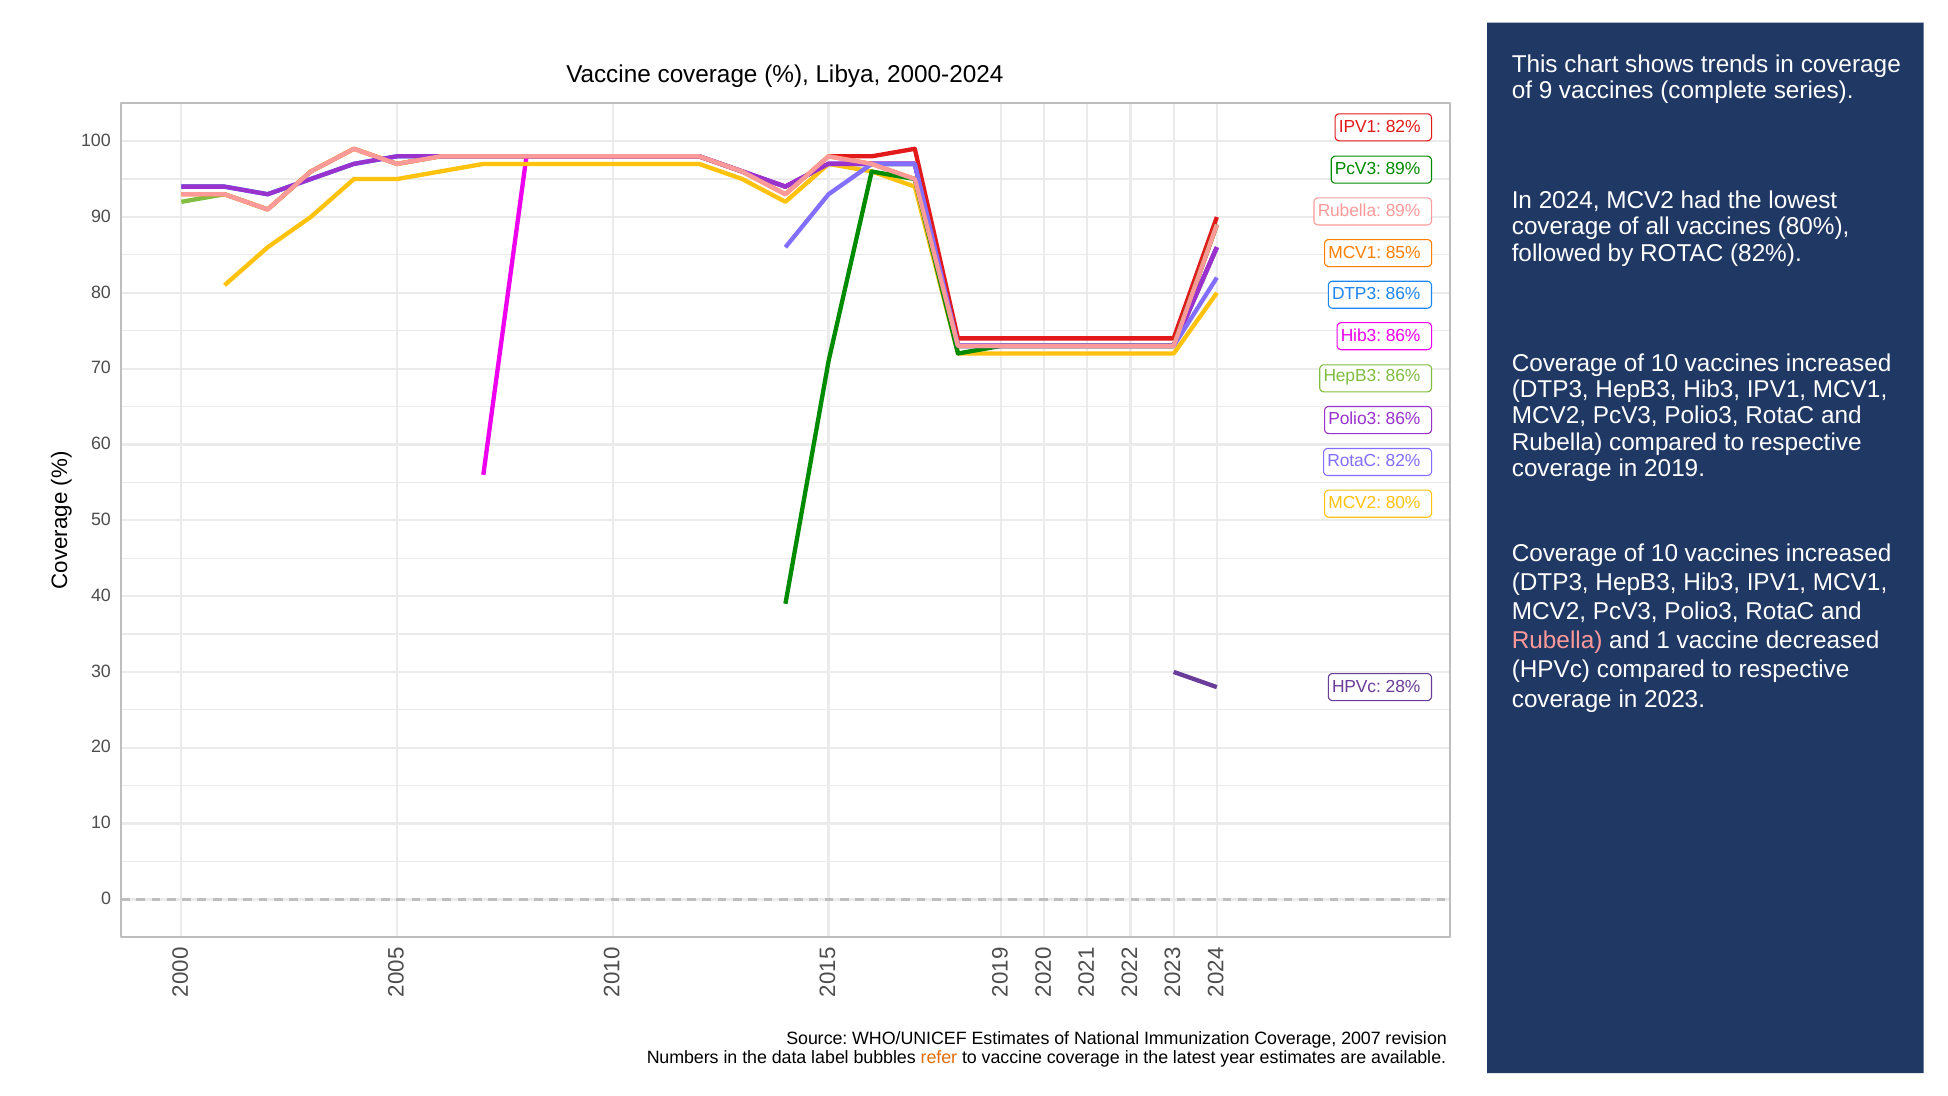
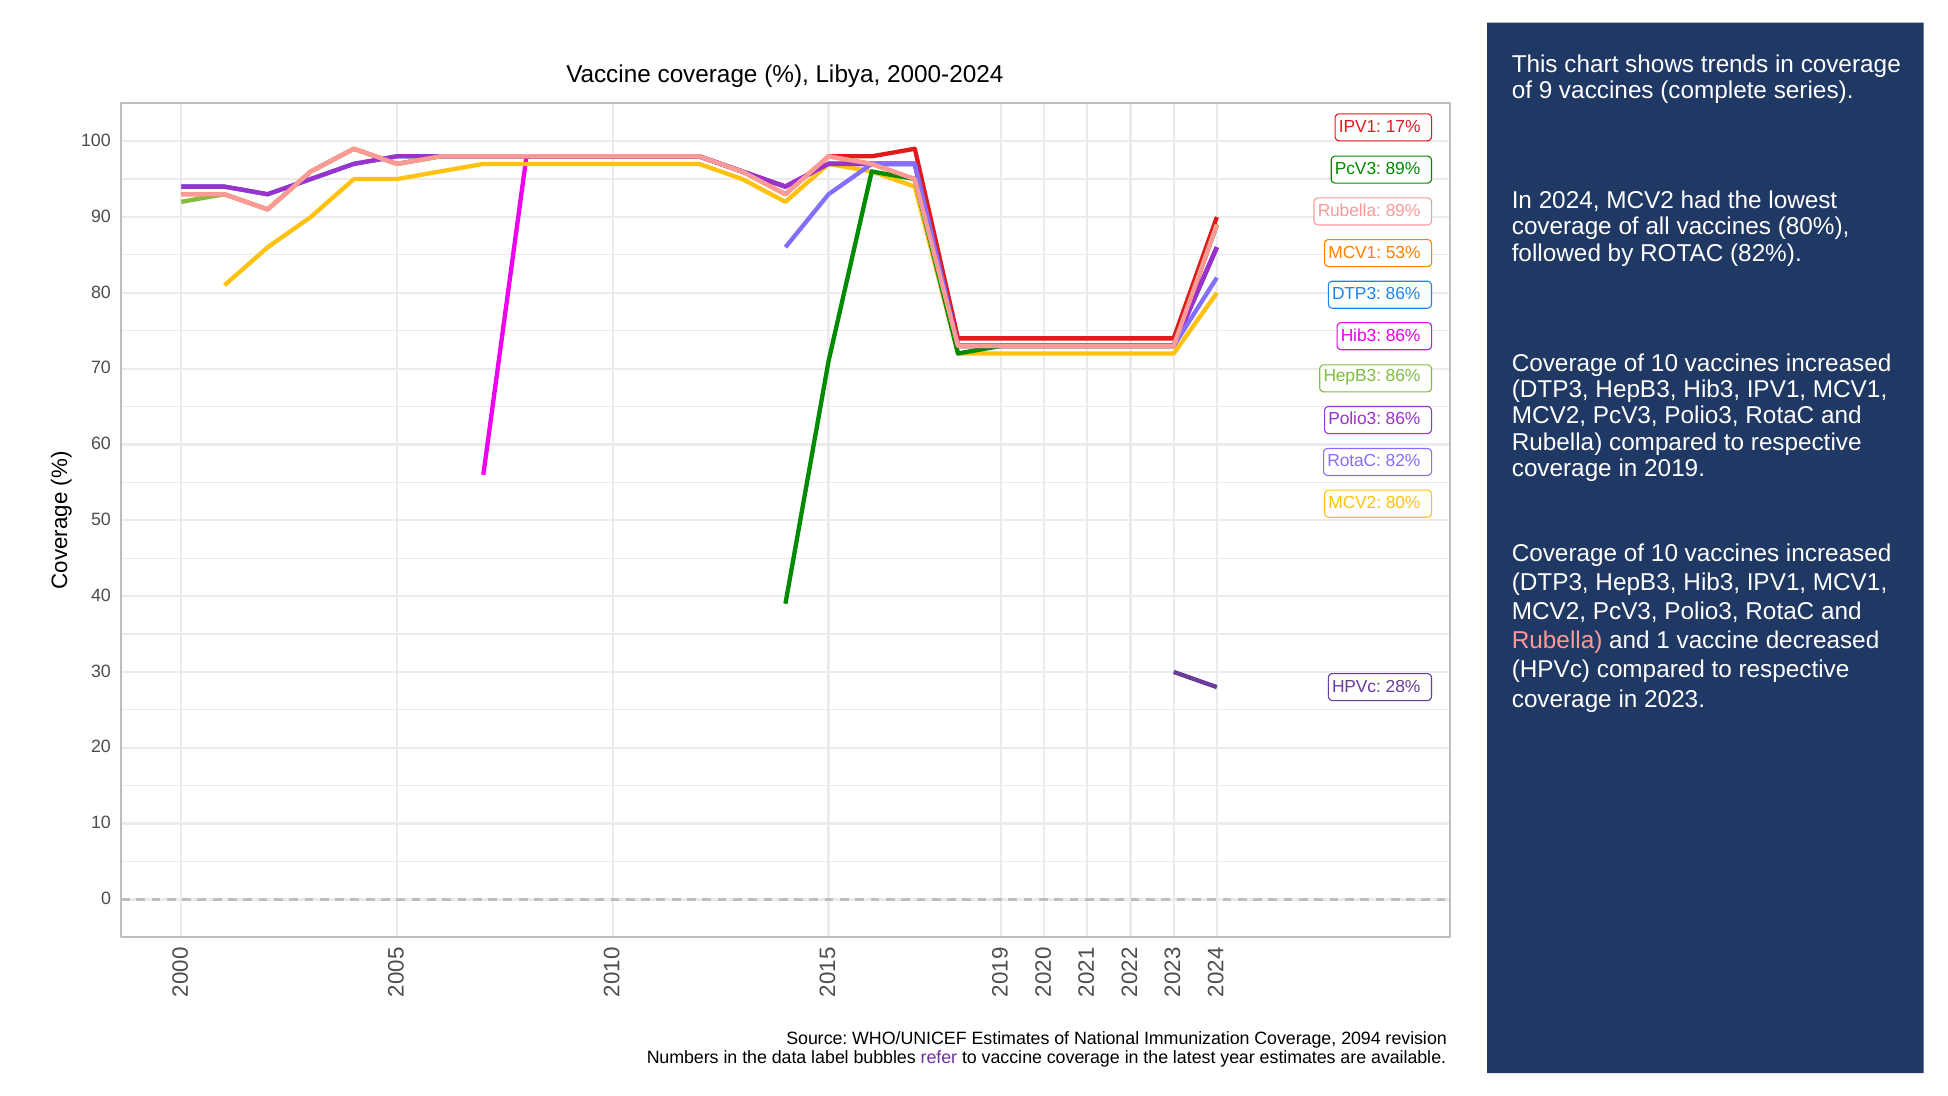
IPV1 82%: 82% -> 17%
85%: 85% -> 53%
2007: 2007 -> 2094
refer colour: orange -> purple
